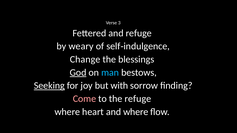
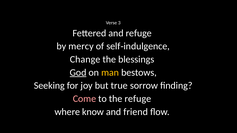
weary: weary -> mercy
man colour: light blue -> yellow
Seeking underline: present -> none
with: with -> true
heart: heart -> know
and where: where -> friend
